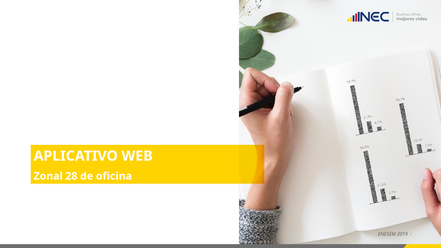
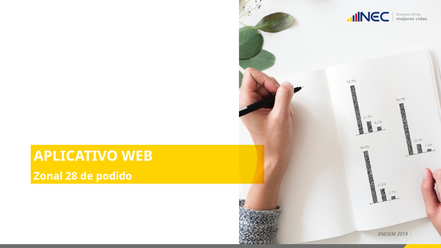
oficina: oficina -> podido
